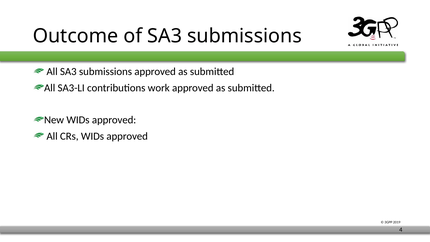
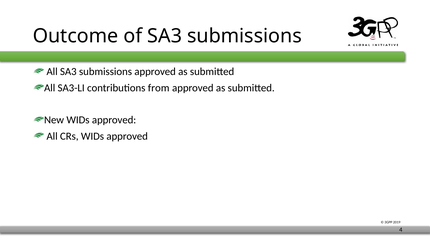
work: work -> from
